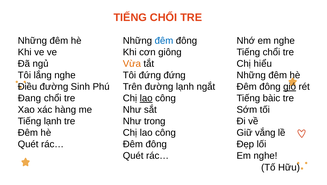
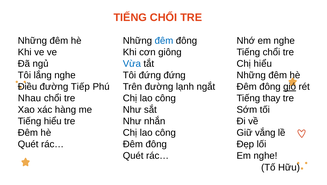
Vừa colour: orange -> blue
Sinh: Sinh -> Tiếp
Đang: Đang -> Nhau
lao at (146, 98) underline: present -> none
bàic: bàic -> thay
Tiếng lạnh: lạnh -> hiểu
trong: trong -> nhắn
